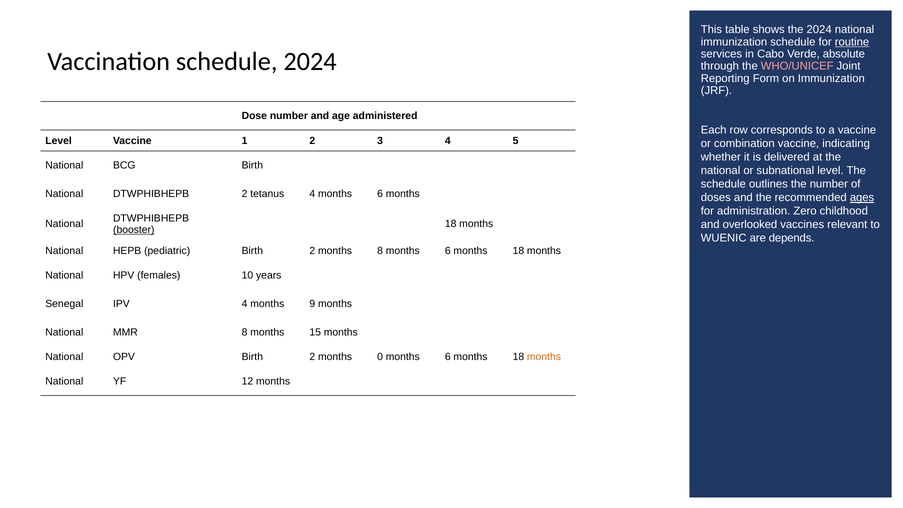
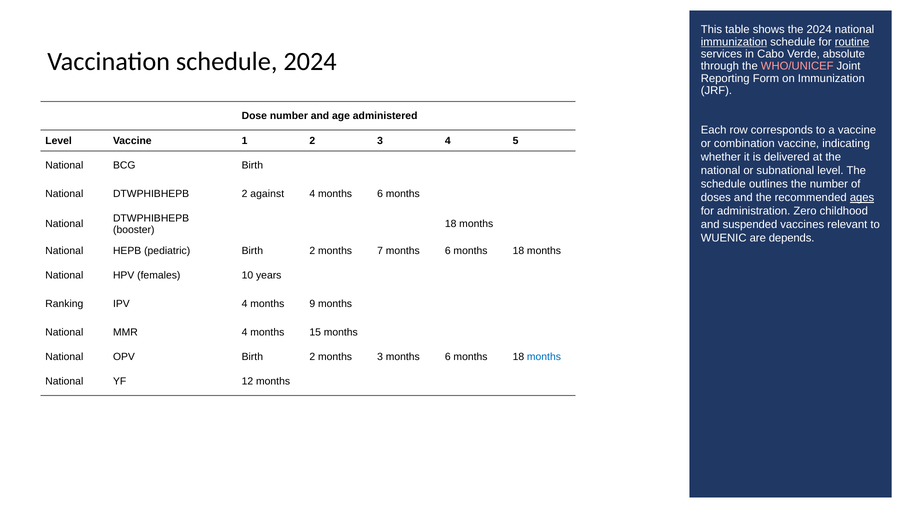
immunization at (734, 42) underline: none -> present
tetanus: tetanus -> against
overlooked: overlooked -> suspended
booster underline: present -> none
months 8: 8 -> 7
Senegal: Senegal -> Ranking
MMR 8: 8 -> 4
months 0: 0 -> 3
months at (544, 357) colour: orange -> blue
